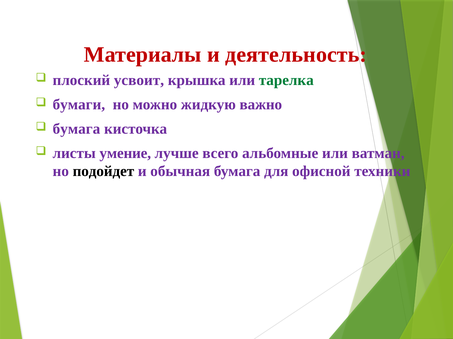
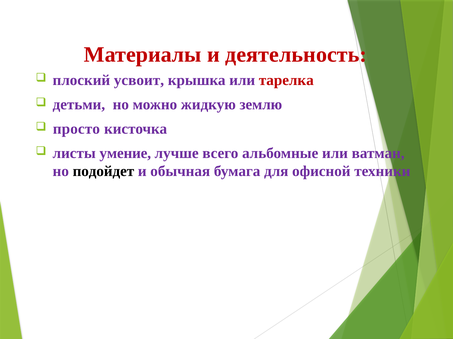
тарелка colour: green -> red
бумаги: бумаги -> детьми
важно: важно -> землю
бумага at (76, 129): бумага -> просто
